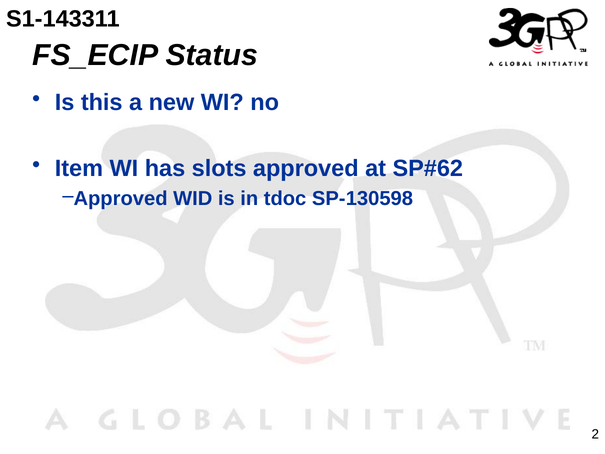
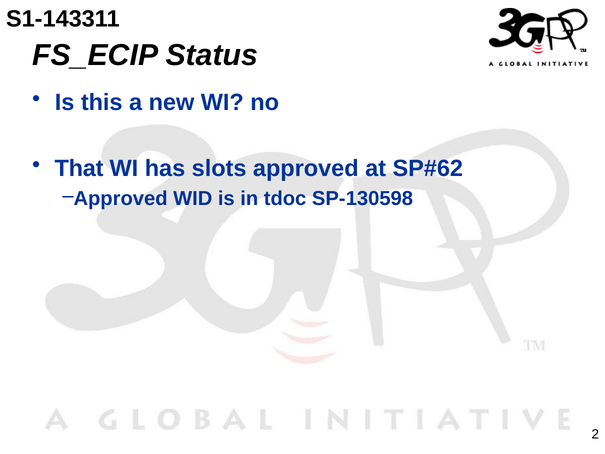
Item: Item -> That
